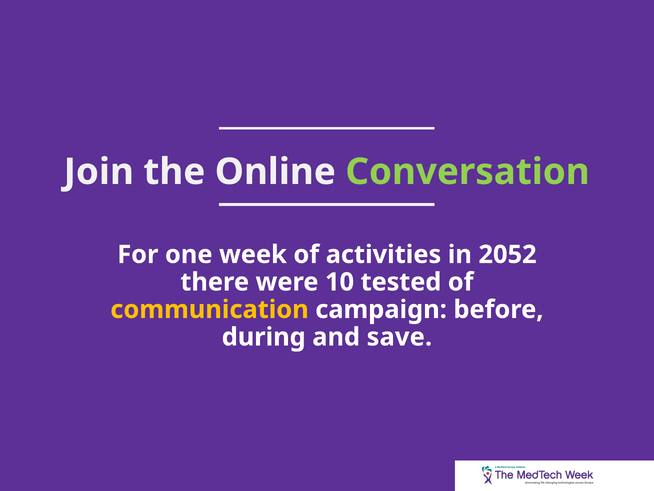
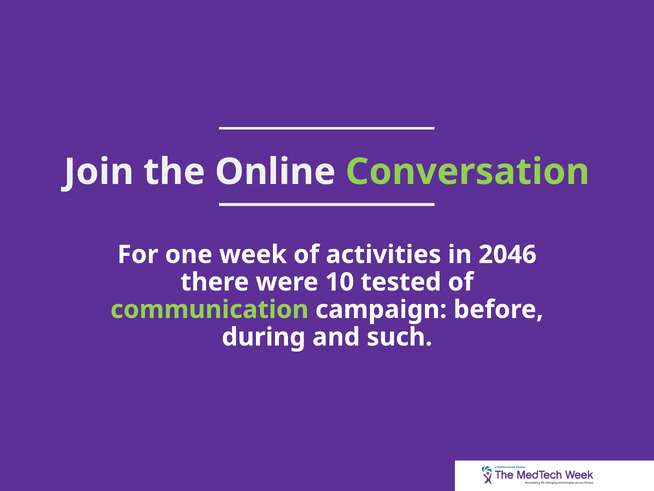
2052: 2052 -> 2046
communication colour: yellow -> light green
save: save -> such
